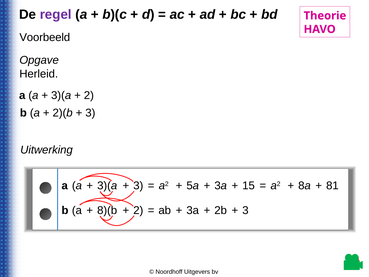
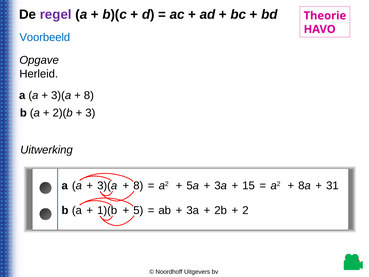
Voorbeeld colour: black -> blue
2 at (89, 95): 2 -> 8
3 at (138, 186): 3 -> 8
81: 81 -> 31
8)(b: 8)(b -> 1)(b
2 at (138, 210): 2 -> 5
3 at (245, 210): 3 -> 2
